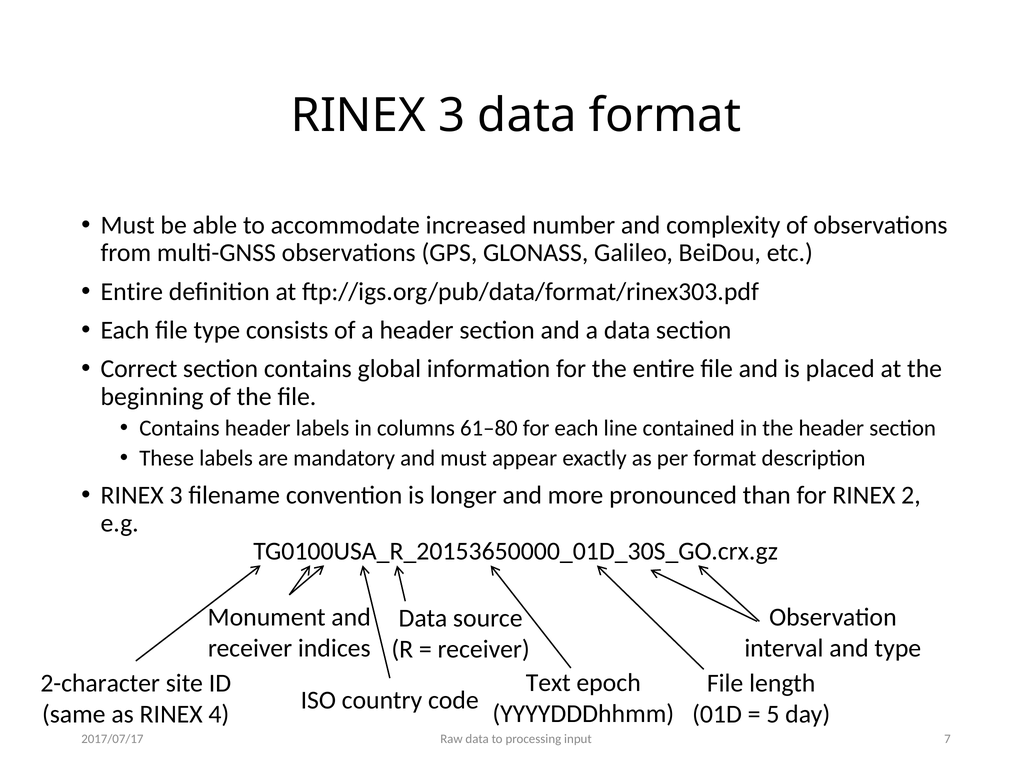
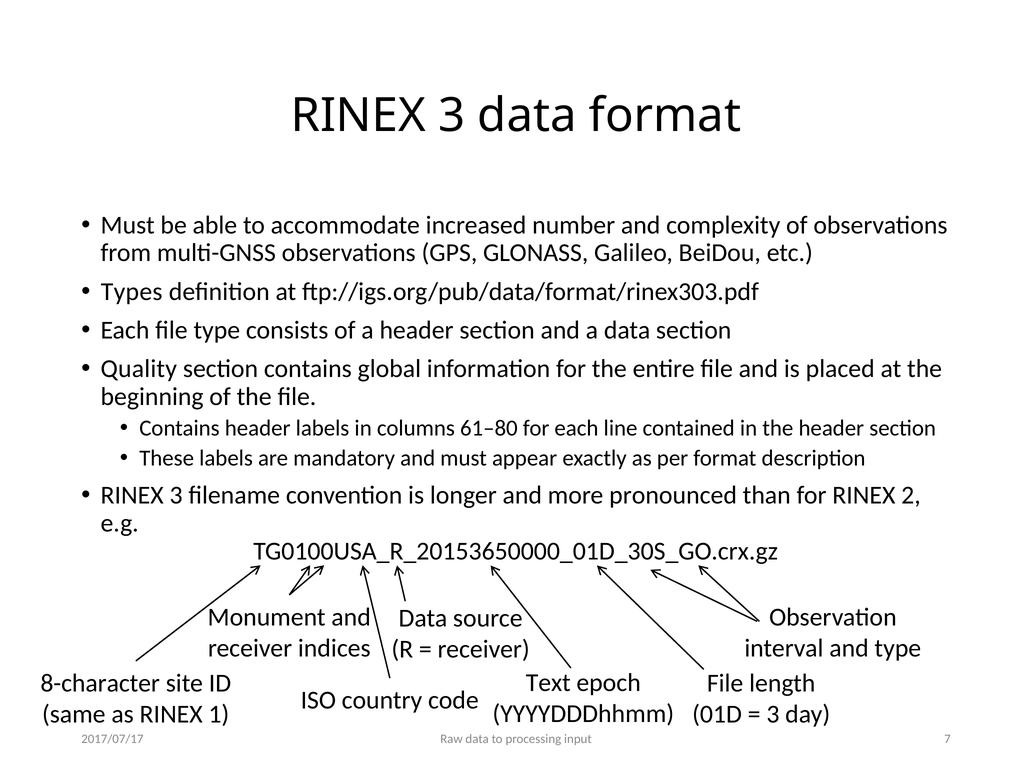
Entire at (132, 291): Entire -> Types
Correct: Correct -> Quality
2-character: 2-character -> 8-character
4: 4 -> 1
5 at (773, 714): 5 -> 3
